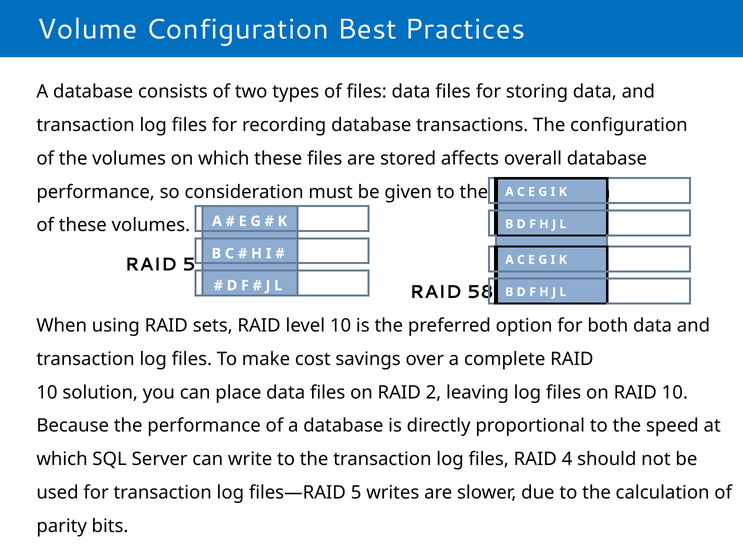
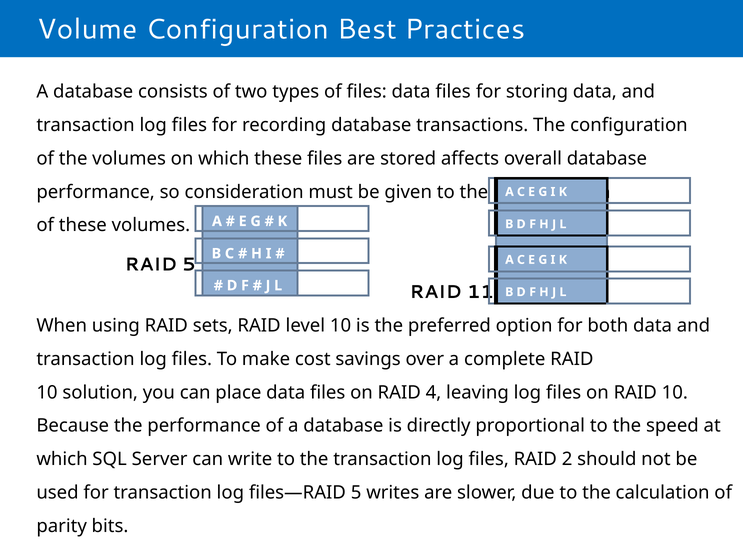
58: 58 -> 11
2: 2 -> 4
4: 4 -> 2
